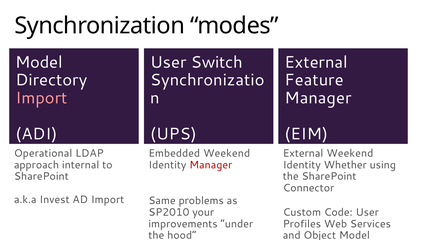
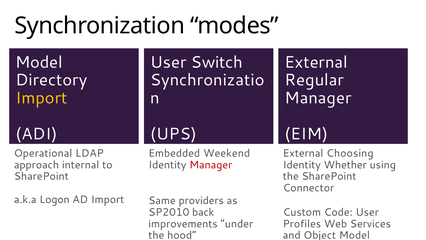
Feature: Feature -> Regular
Import at (41, 98) colour: pink -> yellow
External Weekend: Weekend -> Choosing
Invest: Invest -> Logon
problems: problems -> providers
your: your -> back
